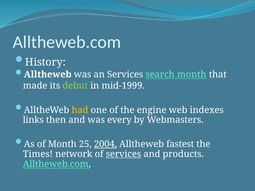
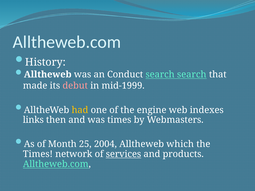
an Services: Services -> Conduct
search month: month -> search
debut colour: light green -> pink
was every: every -> times
2004 underline: present -> none
fastest: fastest -> which
